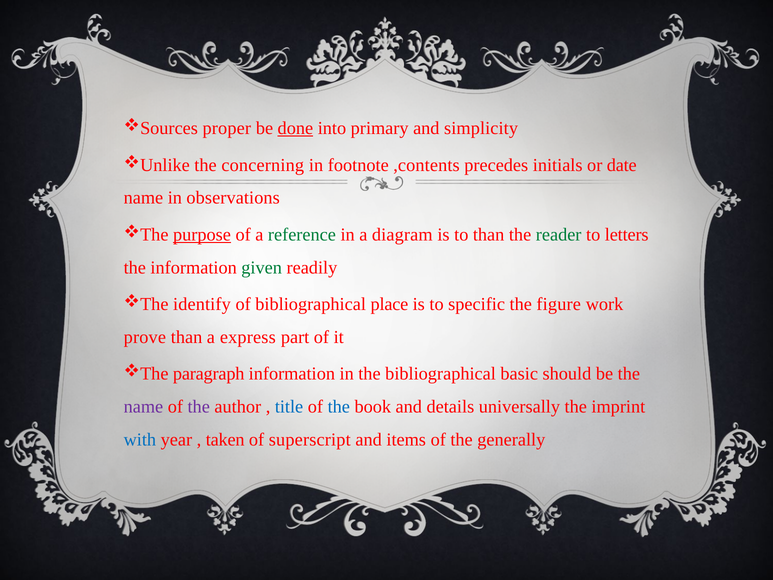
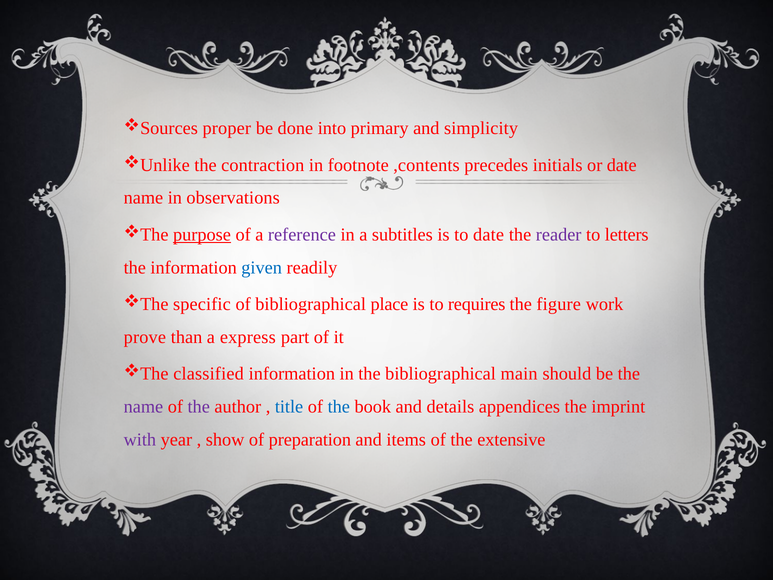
done underline: present -> none
concerning: concerning -> contraction
reference colour: green -> purple
diagram: diagram -> subtitles
to than: than -> date
reader colour: green -> purple
given colour: green -> blue
identify: identify -> specific
specific: specific -> requires
paragraph: paragraph -> classified
basic: basic -> main
universally: universally -> appendices
with colour: blue -> purple
taken: taken -> show
superscript: superscript -> preparation
generally: generally -> extensive
